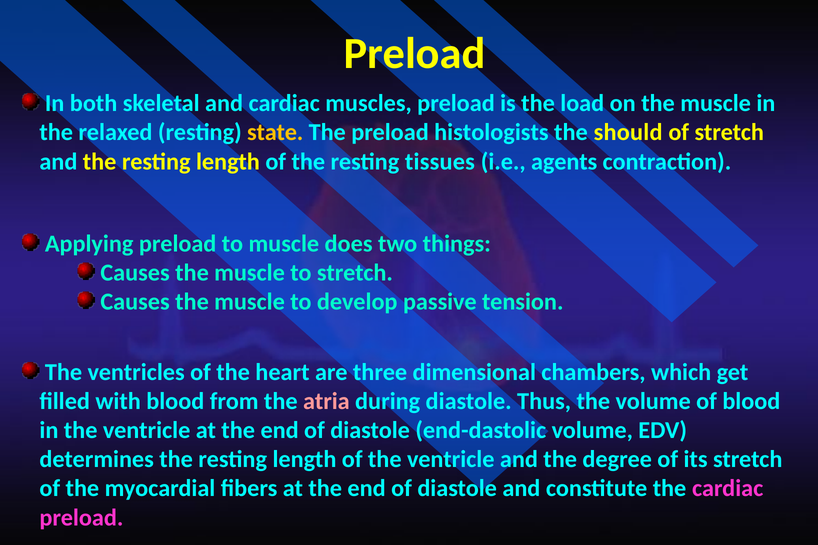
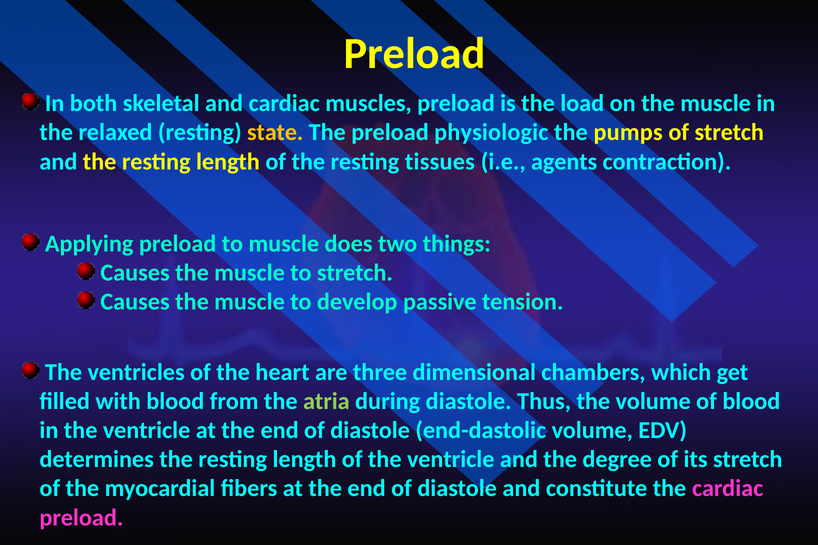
histologists: histologists -> physiologic
should: should -> pumps
atria colour: pink -> light green
